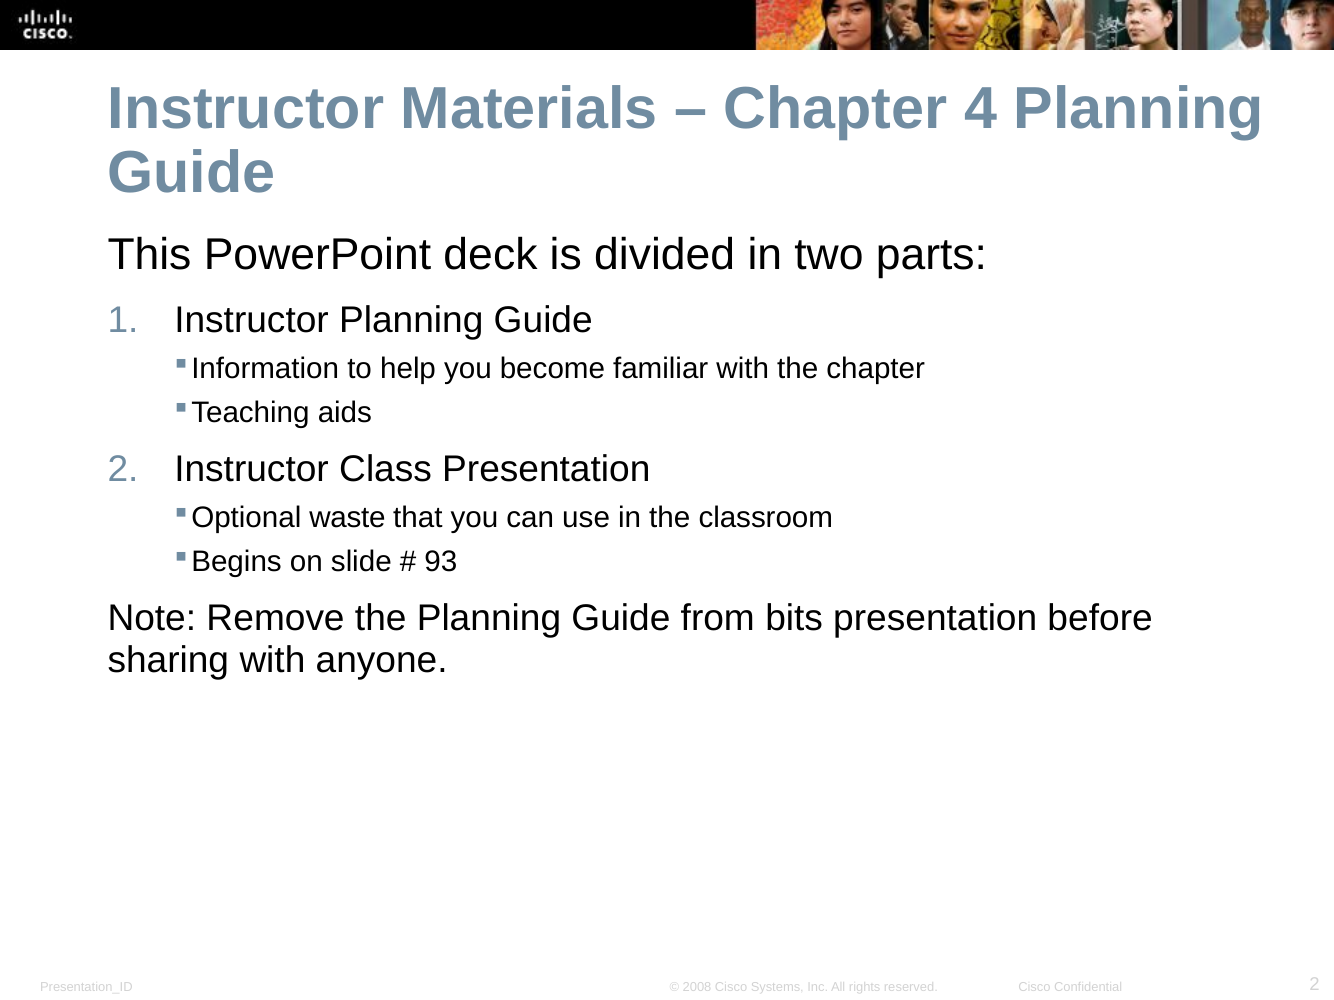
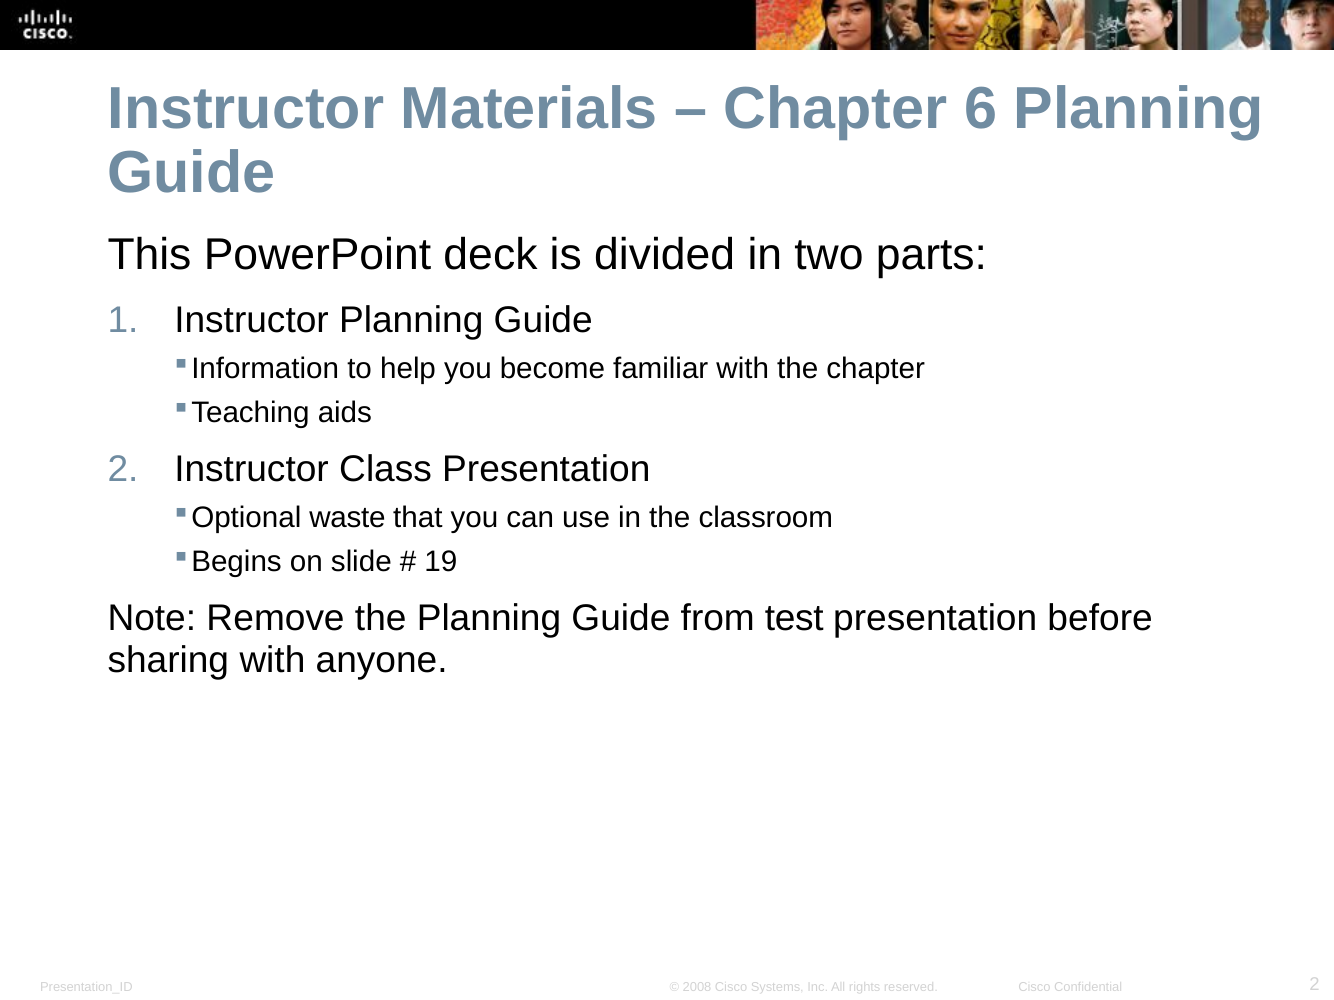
4: 4 -> 6
93: 93 -> 19
bits: bits -> test
